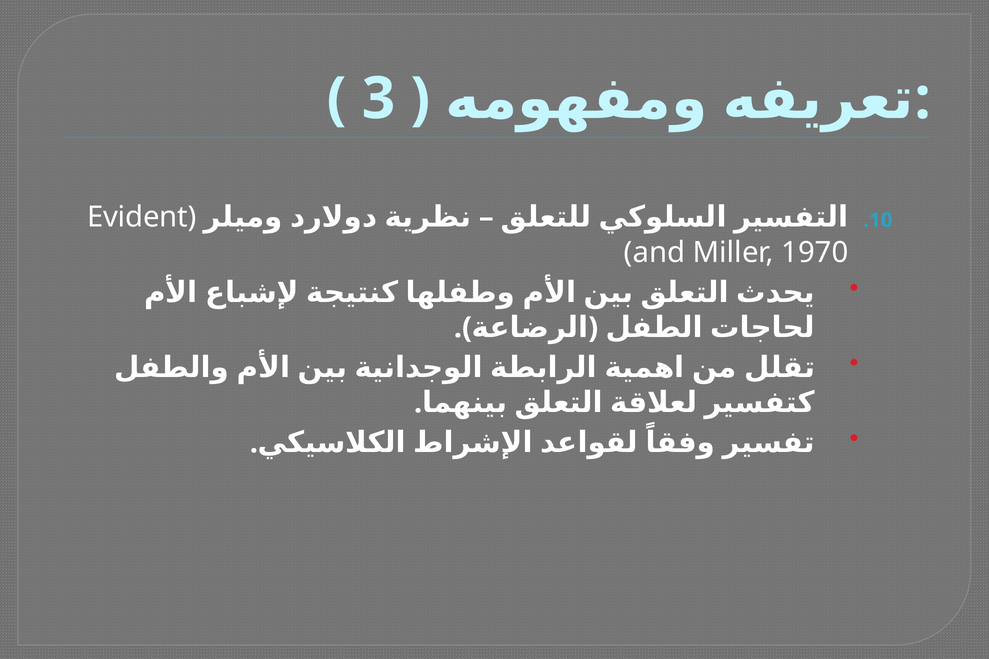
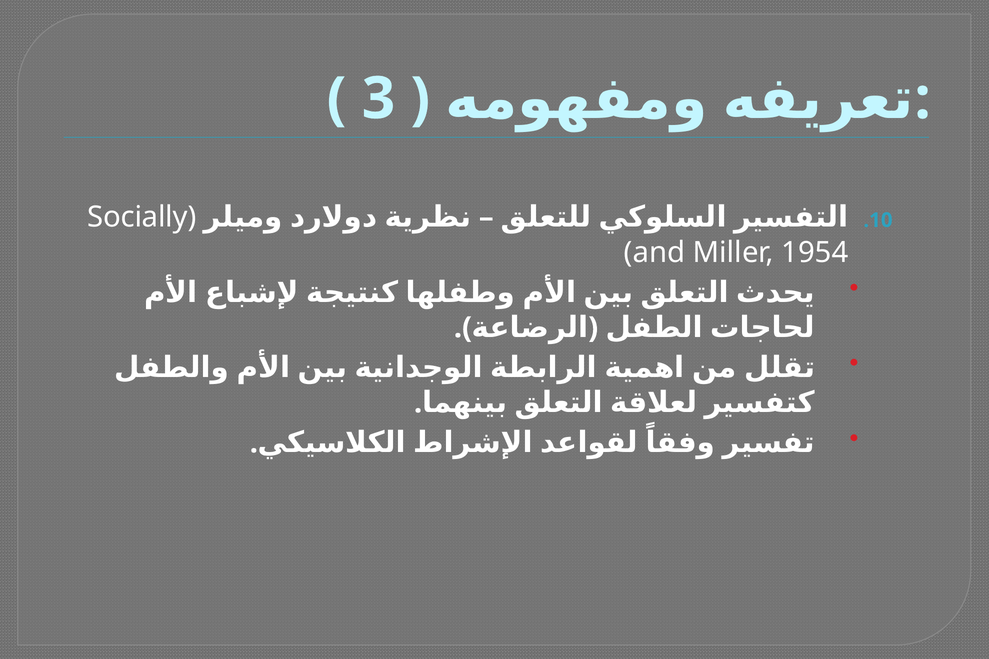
Evident: Evident -> Socially
1970: 1970 -> 1954
